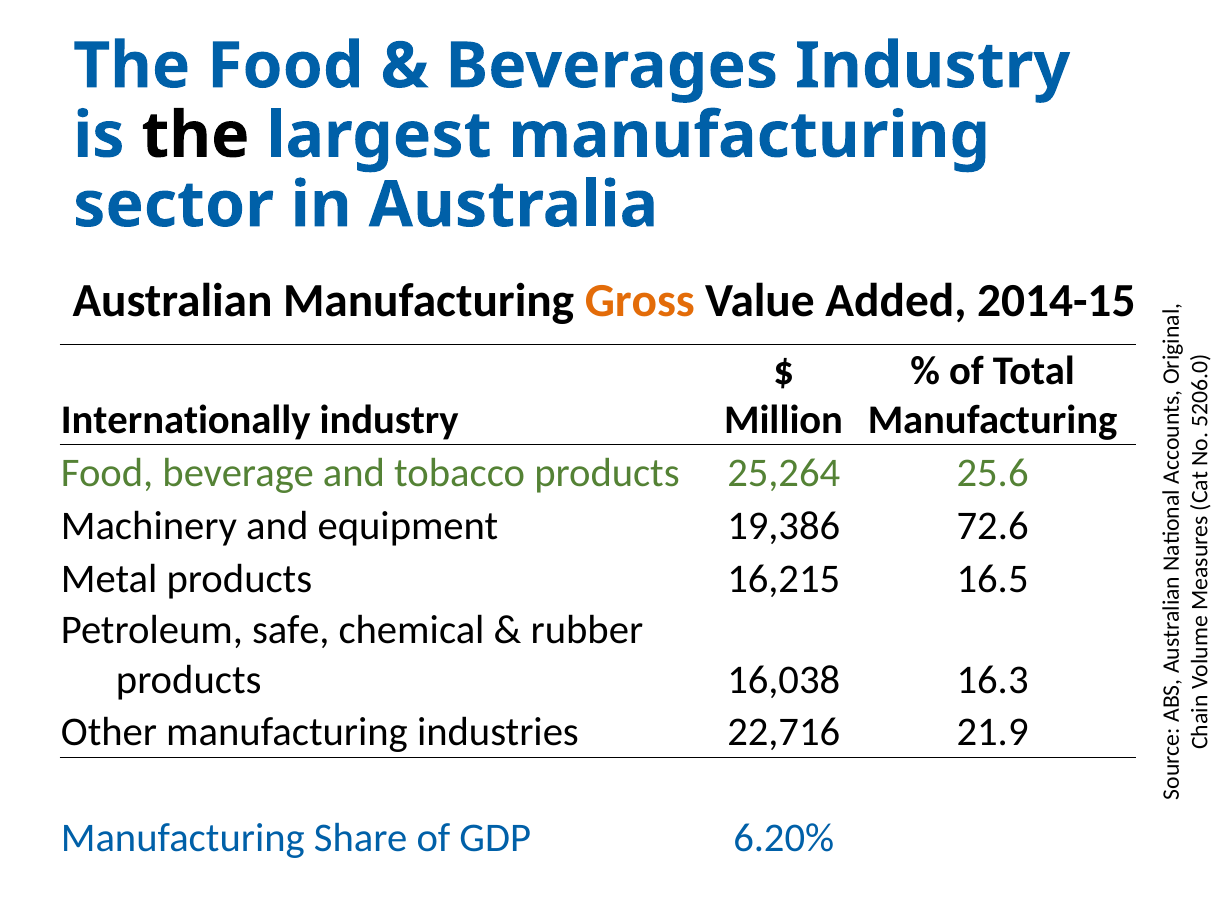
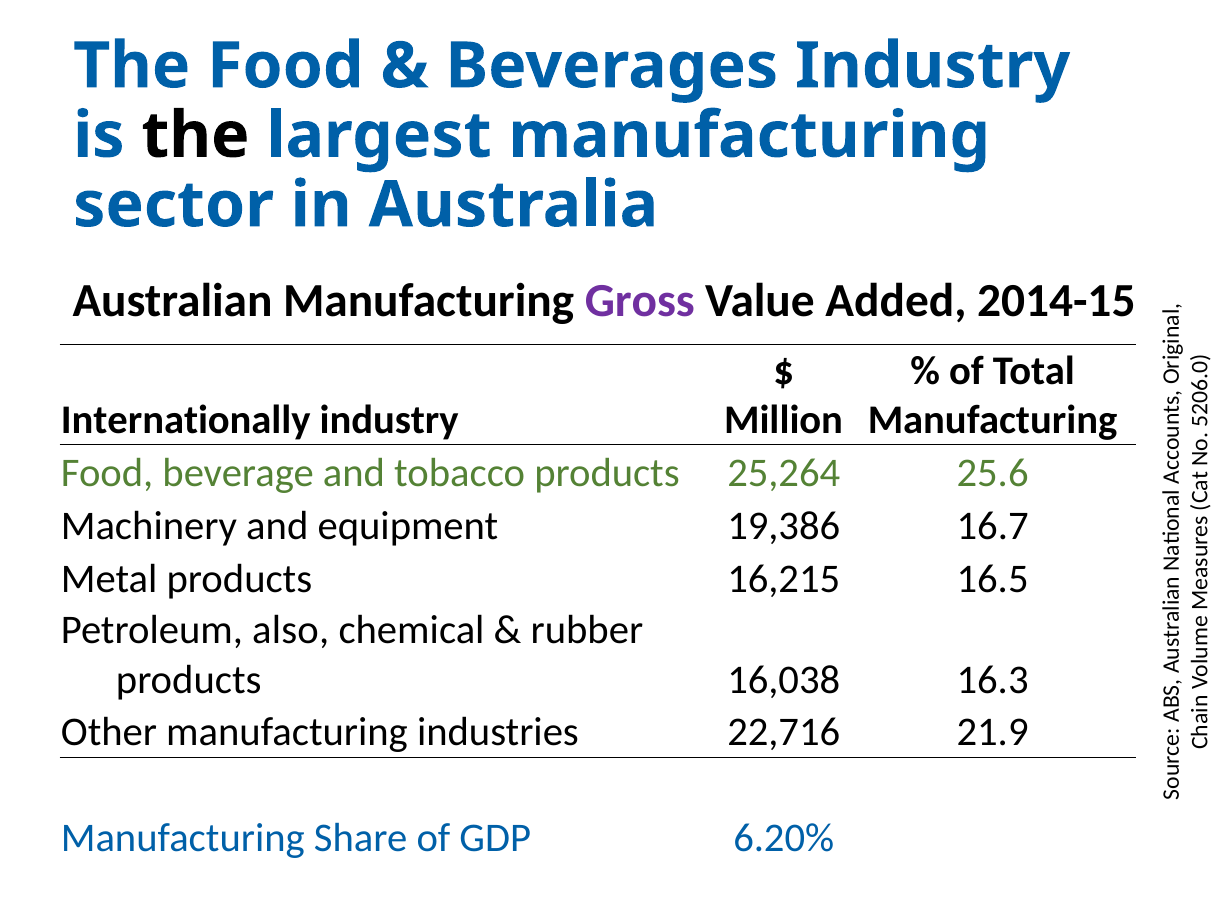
Gross colour: orange -> purple
72.6: 72.6 -> 16.7
safe: safe -> also
